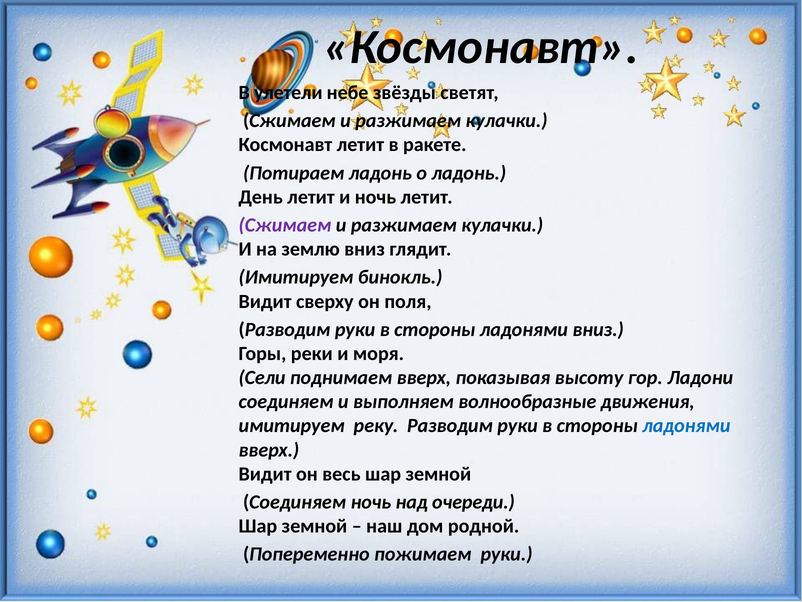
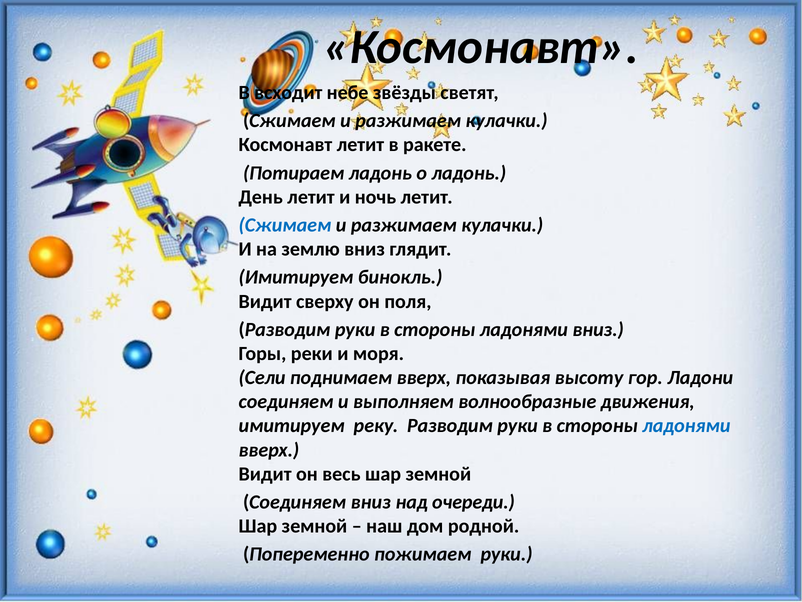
улетели: улетели -> всходит
Сжимаем at (285, 225) colour: purple -> blue
Соединяем ночь: ночь -> вниз
